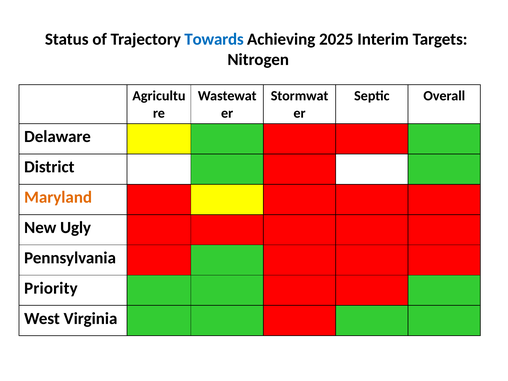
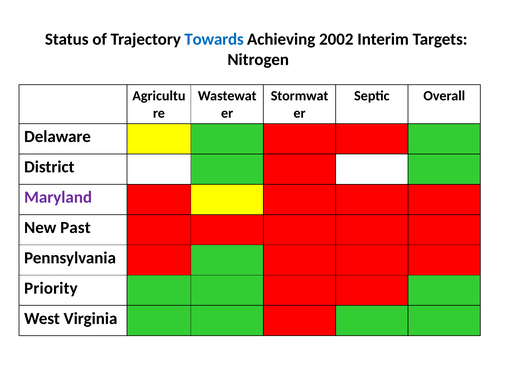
2025: 2025 -> 2002
Maryland colour: orange -> purple
Ugly: Ugly -> Past
